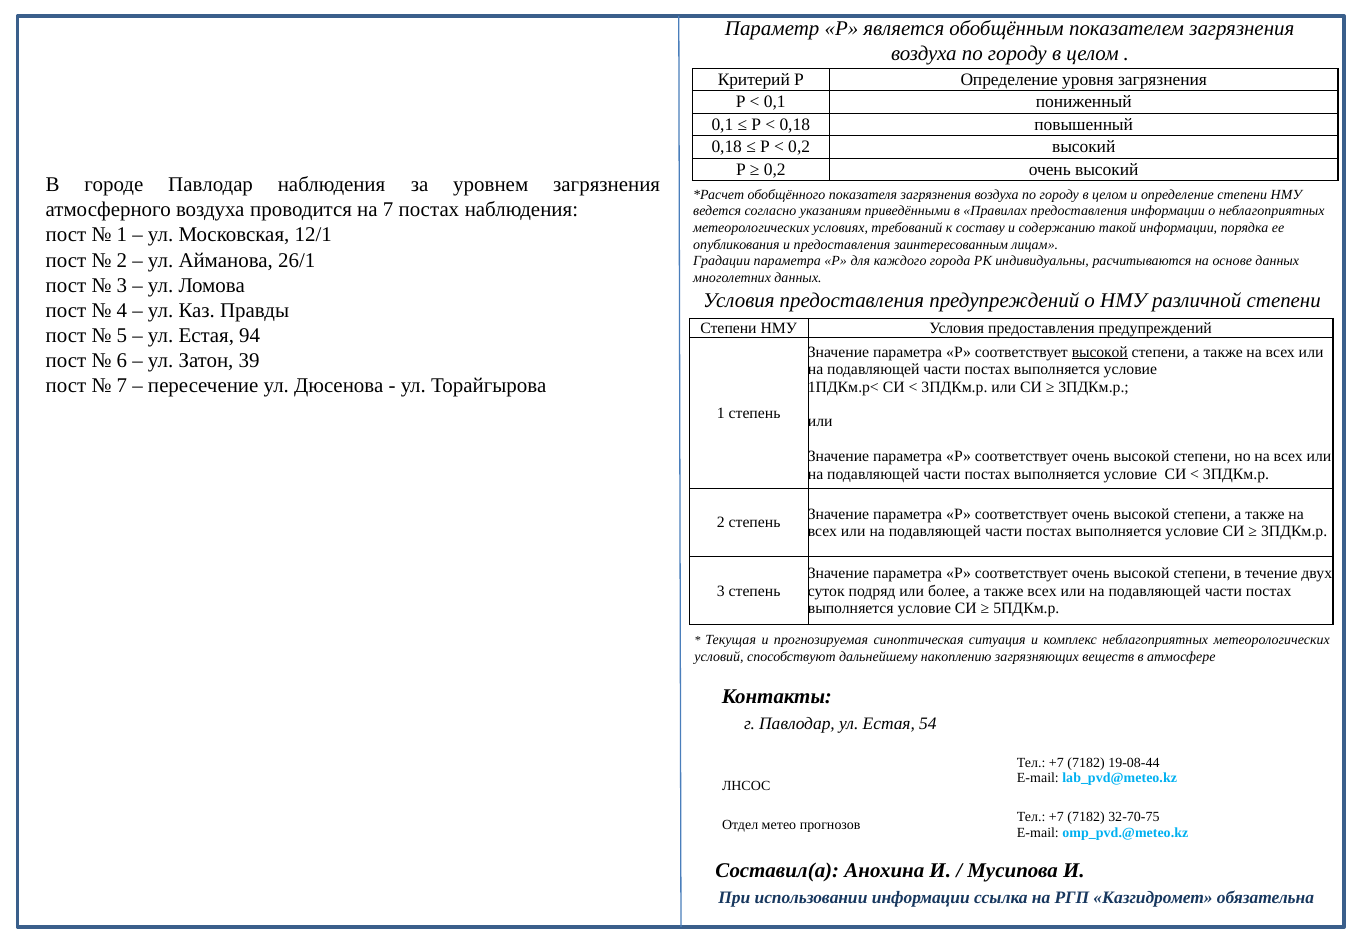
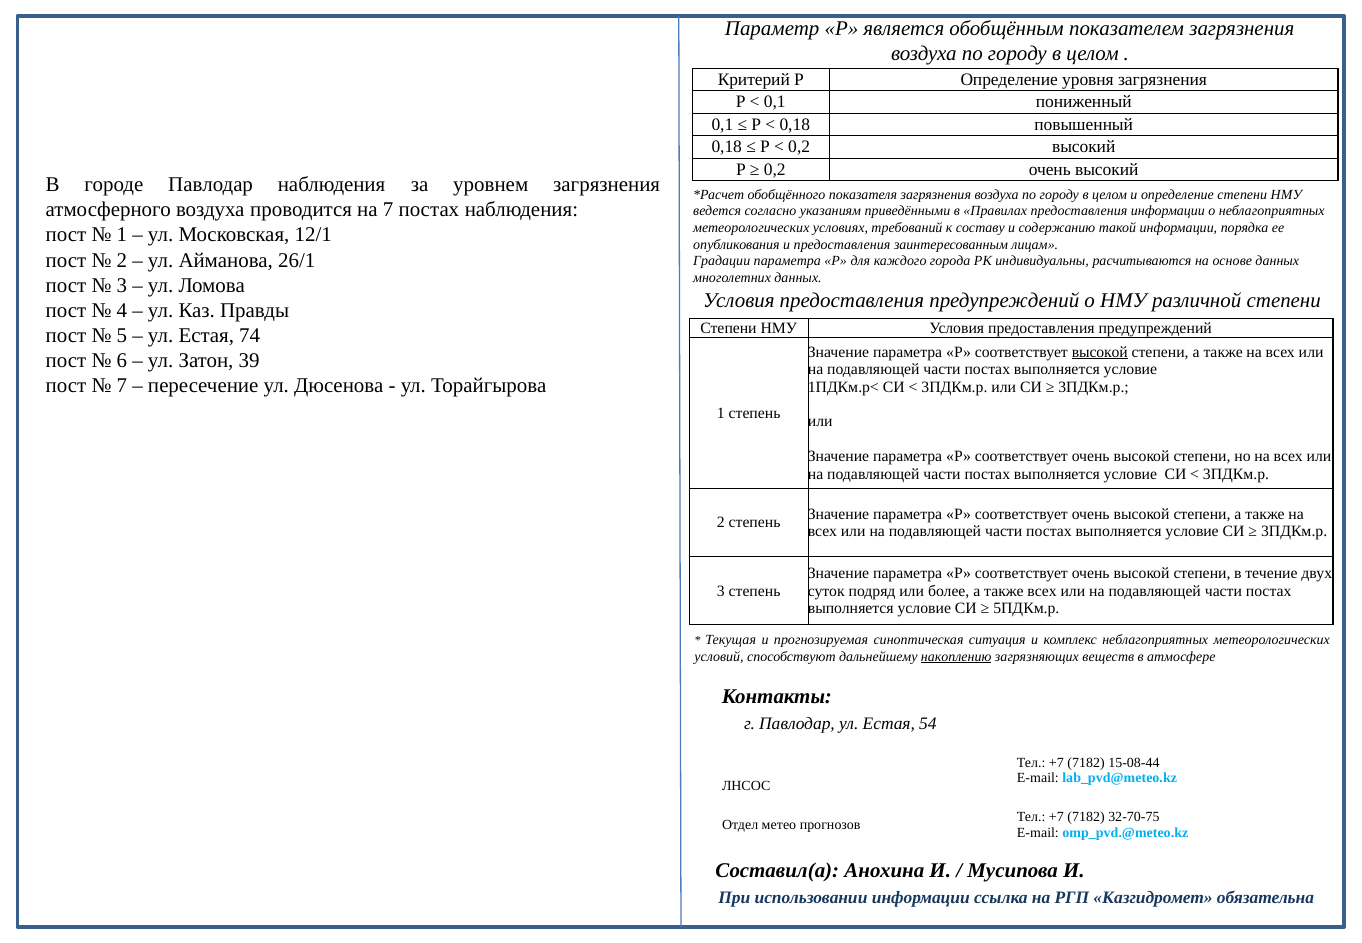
94: 94 -> 74
накоплению underline: none -> present
19-08-44: 19-08-44 -> 15-08-44
